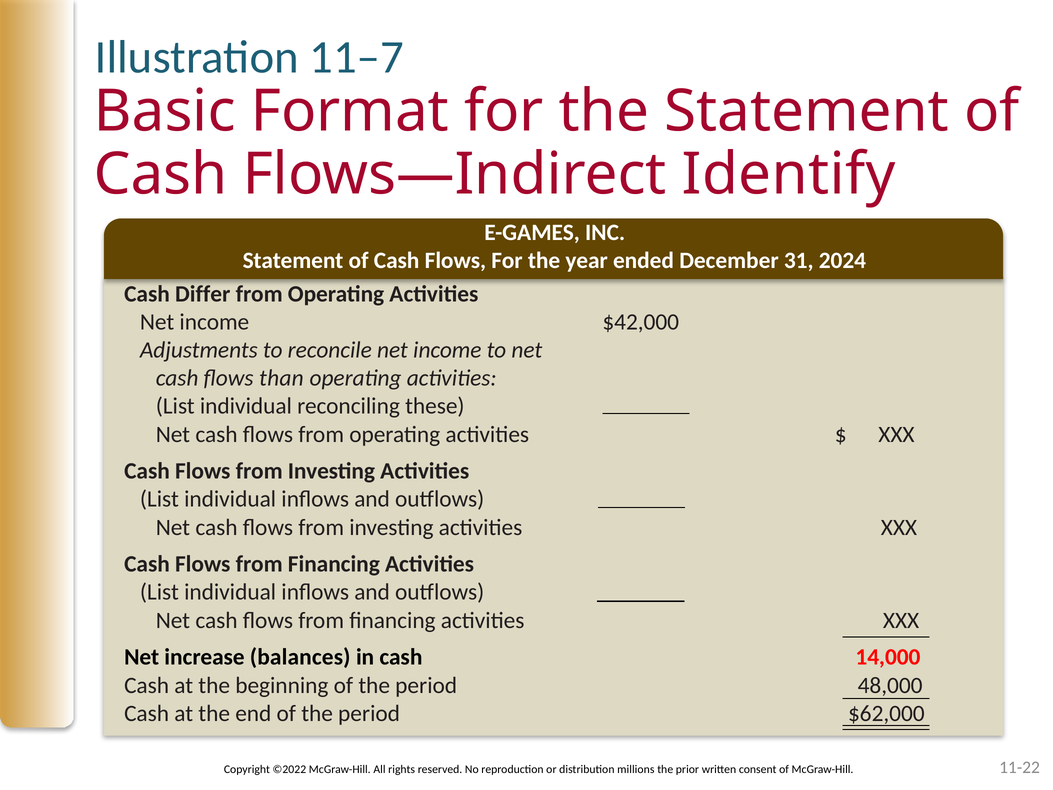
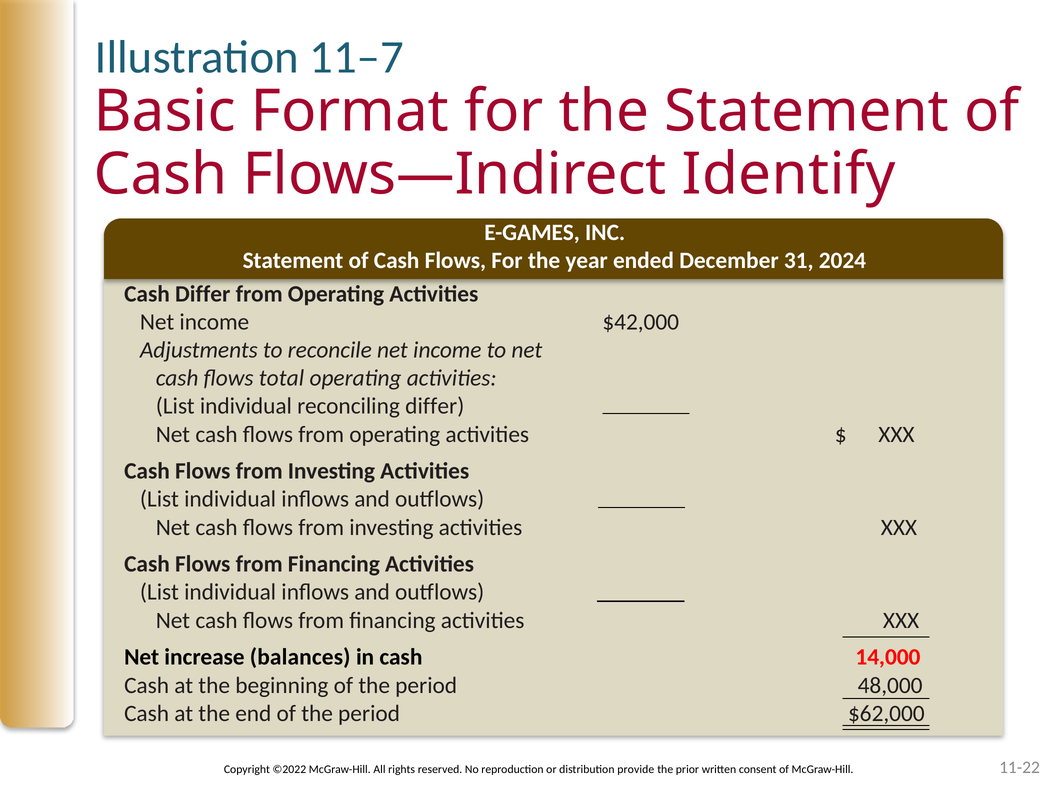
than: than -> total
reconciling these: these -> differ
millions: millions -> provide
